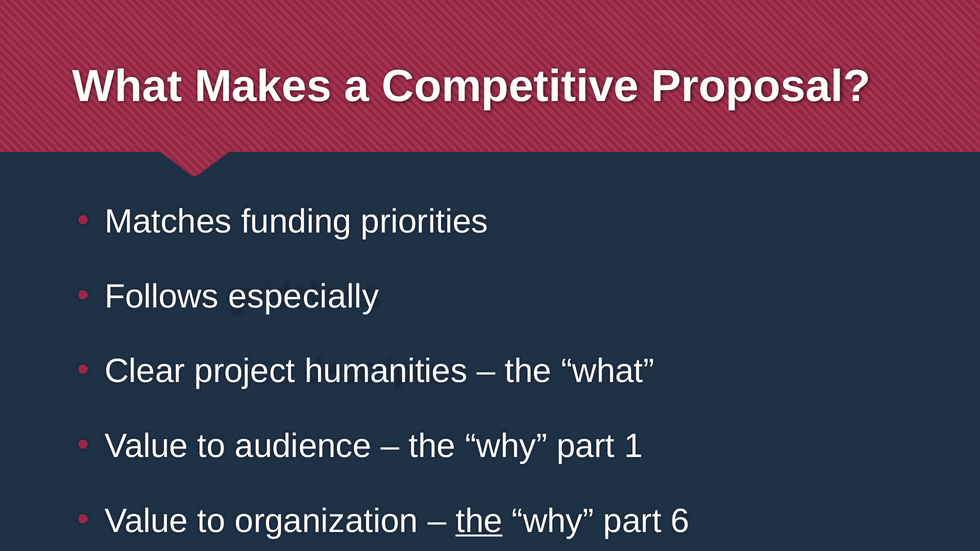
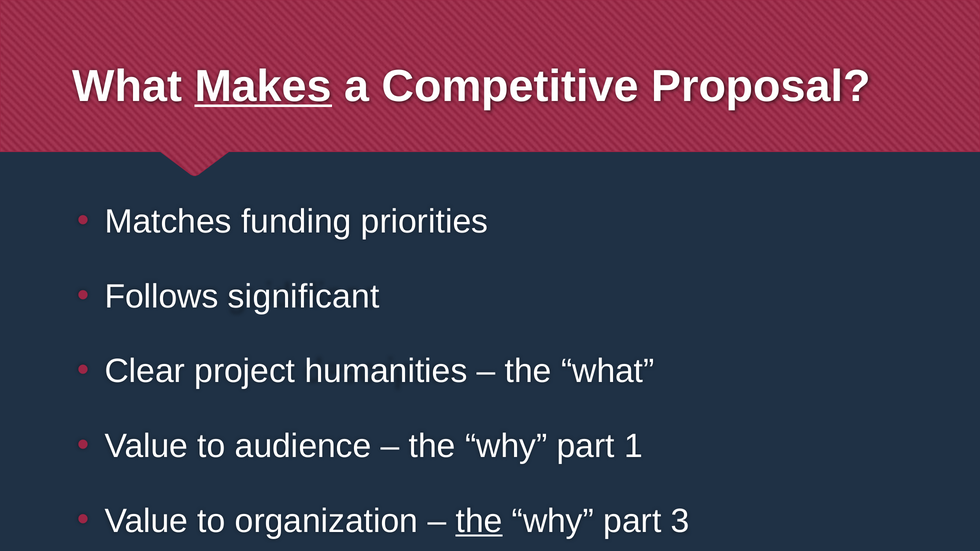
Makes underline: none -> present
especially: especially -> significant
6: 6 -> 3
